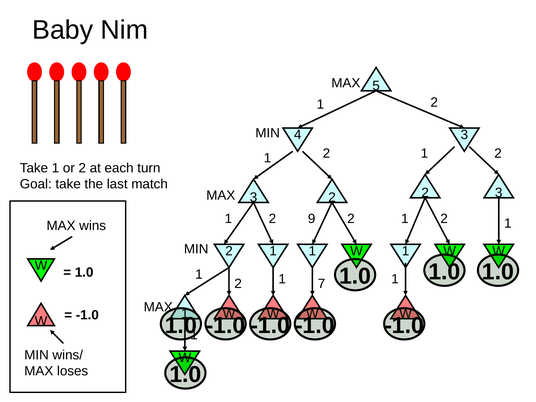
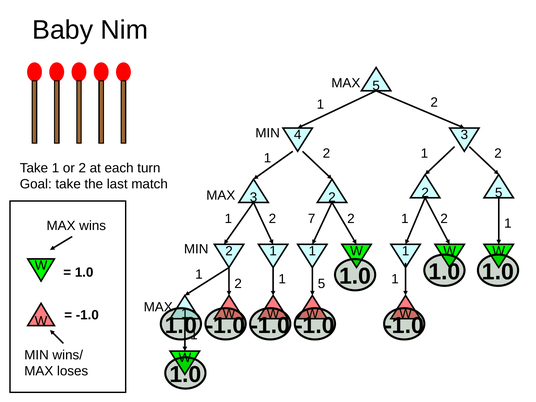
2 3: 3 -> 5
9: 9 -> 7
1 7: 7 -> 5
